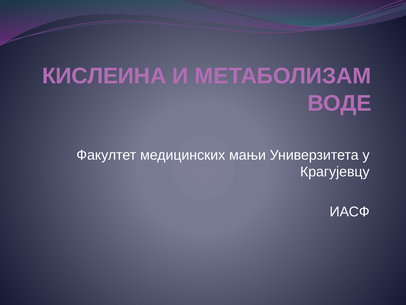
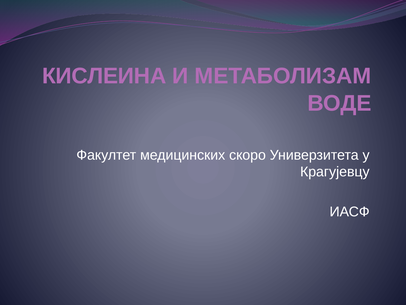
мањи: мањи -> скоро
